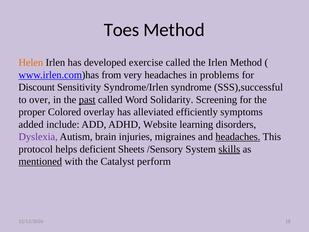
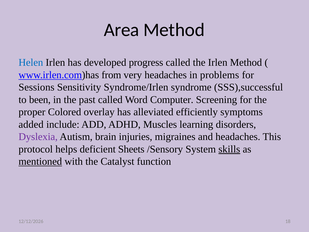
Toes: Toes -> Area
Helen colour: orange -> blue
exercise: exercise -> progress
Discount: Discount -> Sessions
over: over -> been
past underline: present -> none
Solidarity: Solidarity -> Computer
Website: Website -> Muscles
headaches at (238, 137) underline: present -> none
perform: perform -> function
